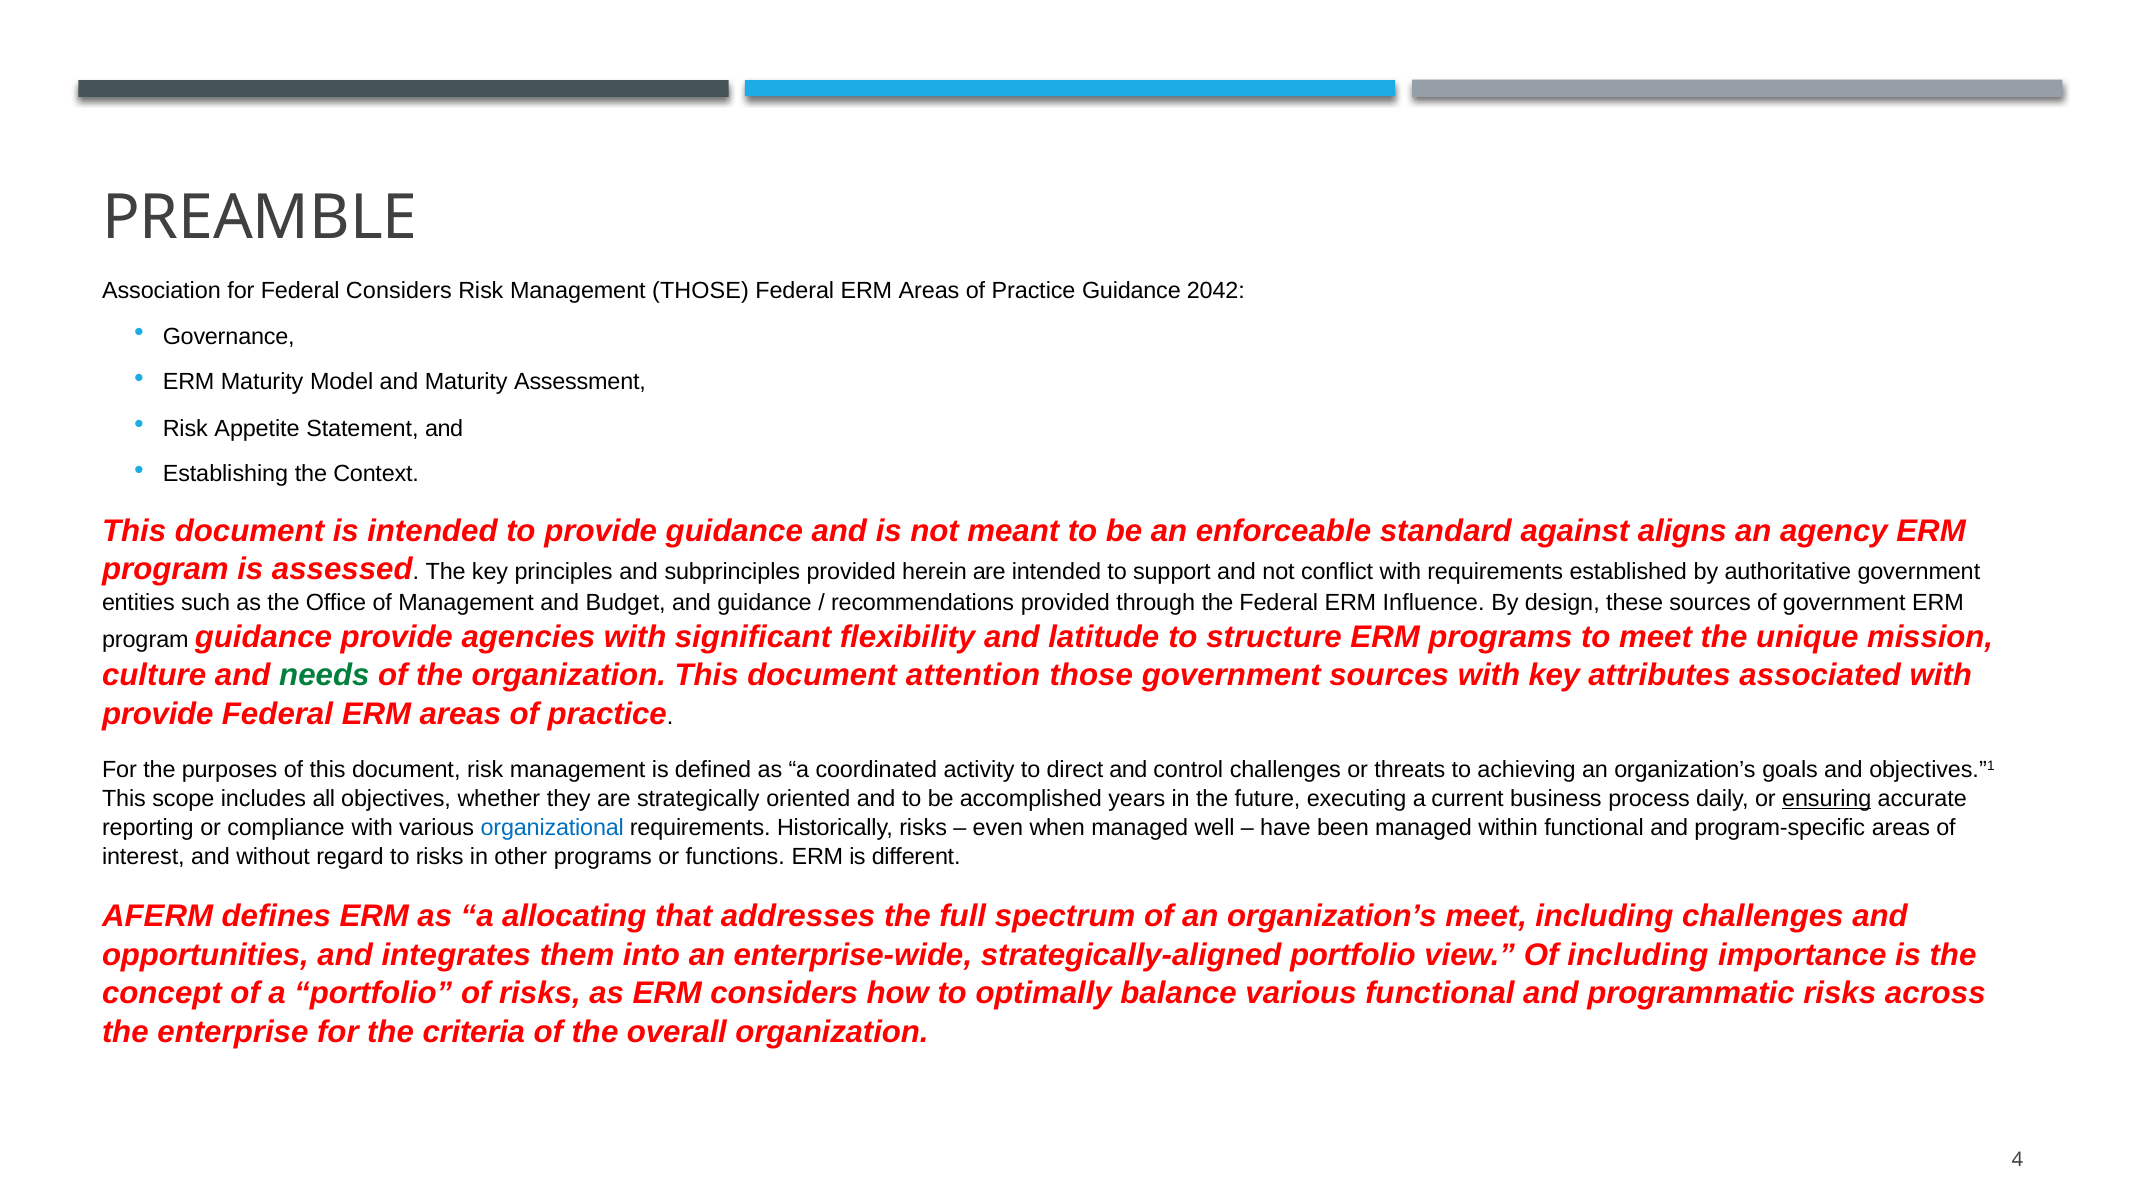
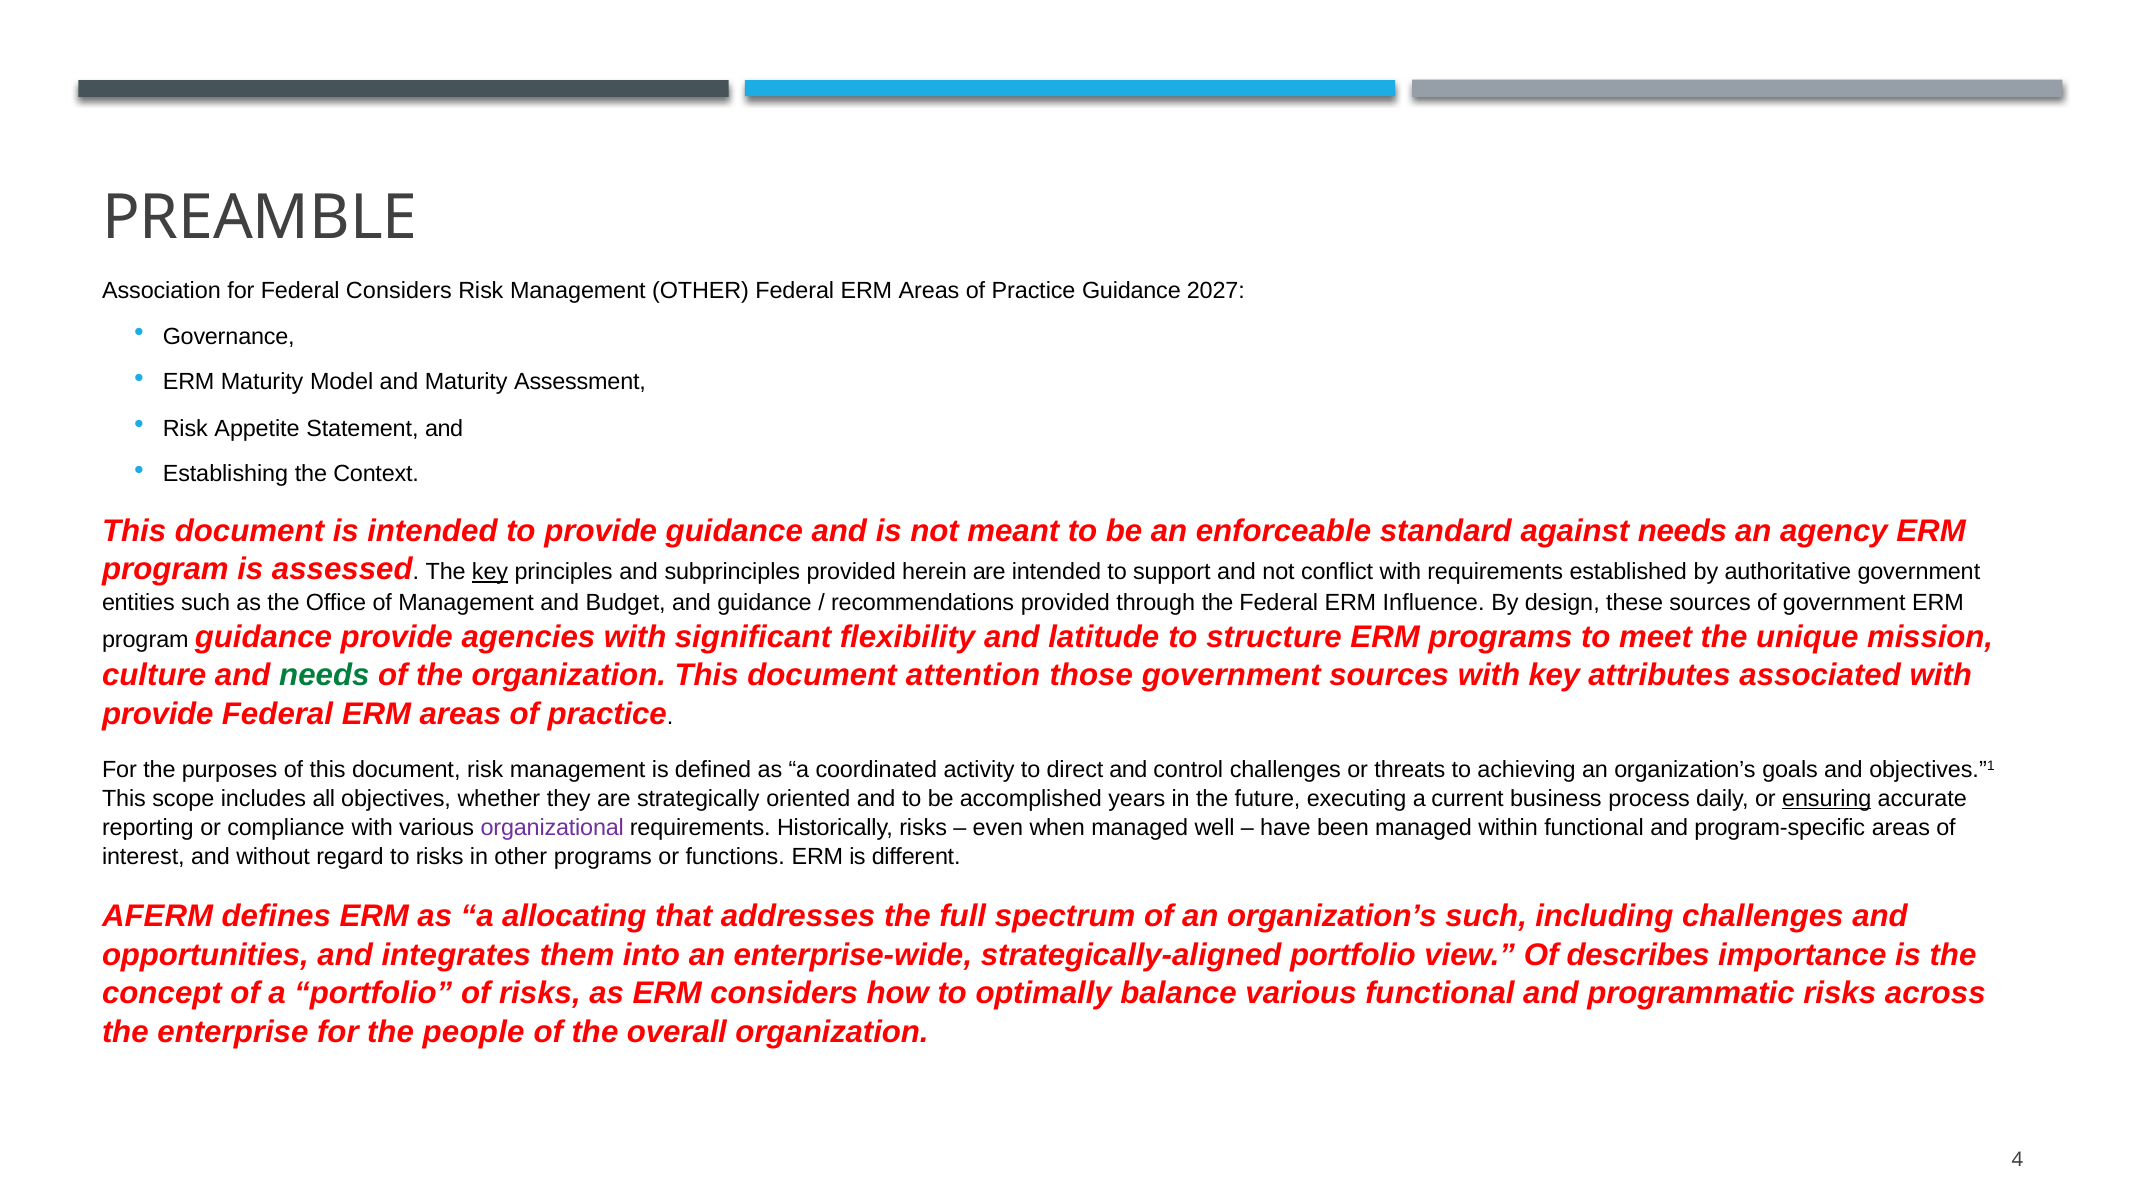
Management THOSE: THOSE -> OTHER
2042: 2042 -> 2027
against aligns: aligns -> needs
key at (490, 572) underline: none -> present
organizational colour: blue -> purple
organization’s meet: meet -> such
Of including: including -> describes
criteria: criteria -> people
